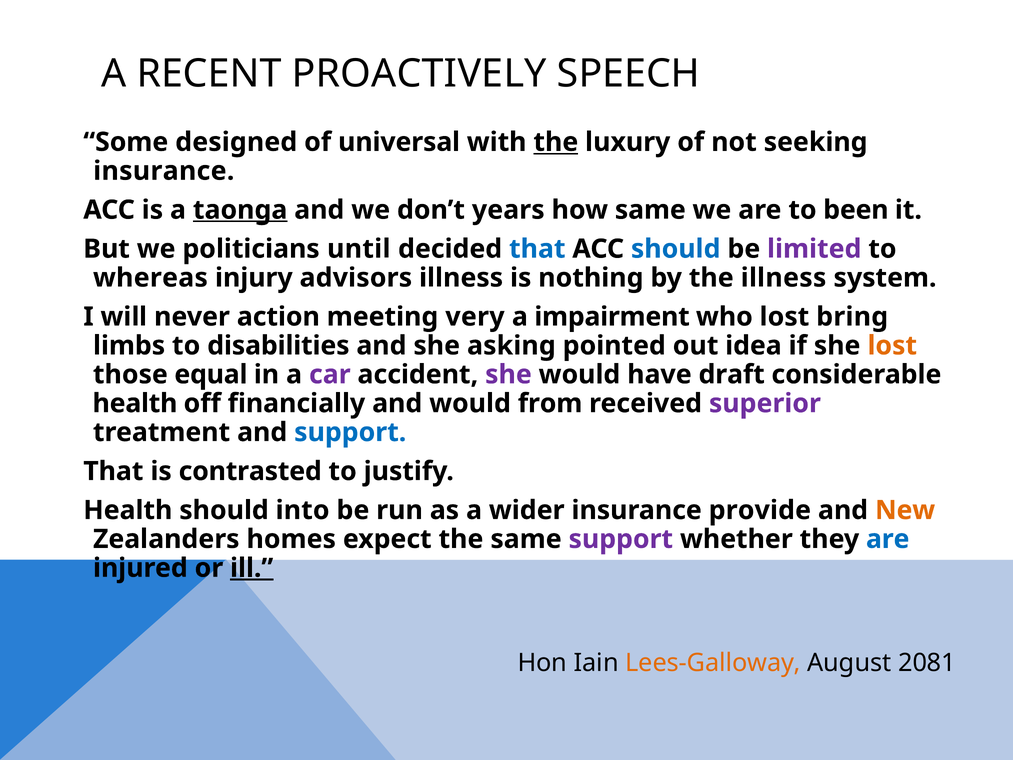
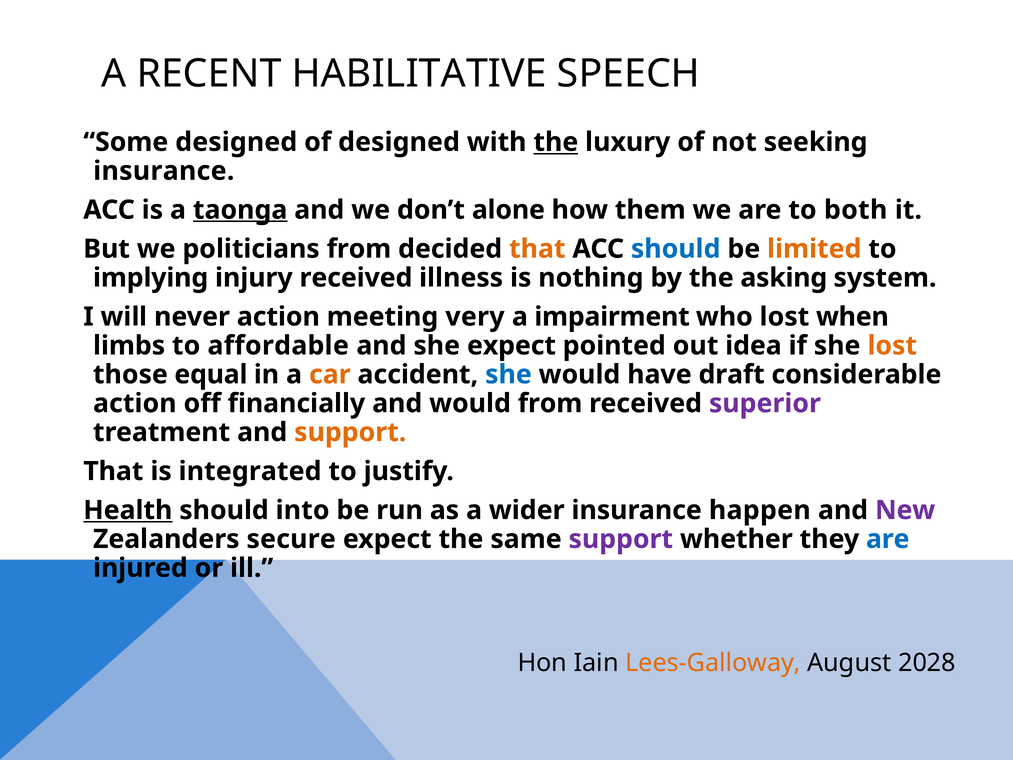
PROACTIVELY: PROACTIVELY -> HABILITATIVE
of universal: universal -> designed
years: years -> alone
how same: same -> them
been: been -> both
politicians until: until -> from
that at (537, 249) colour: blue -> orange
limited colour: purple -> orange
whereas: whereas -> implying
injury advisors: advisors -> received
the illness: illness -> asking
bring: bring -> when
disabilities: disabilities -> affordable
she asking: asking -> expect
car colour: purple -> orange
she at (508, 374) colour: purple -> blue
health at (135, 403): health -> action
support at (350, 432) colour: blue -> orange
contrasted: contrasted -> integrated
Health at (128, 510) underline: none -> present
provide: provide -> happen
New colour: orange -> purple
homes: homes -> secure
ill underline: present -> none
2081: 2081 -> 2028
